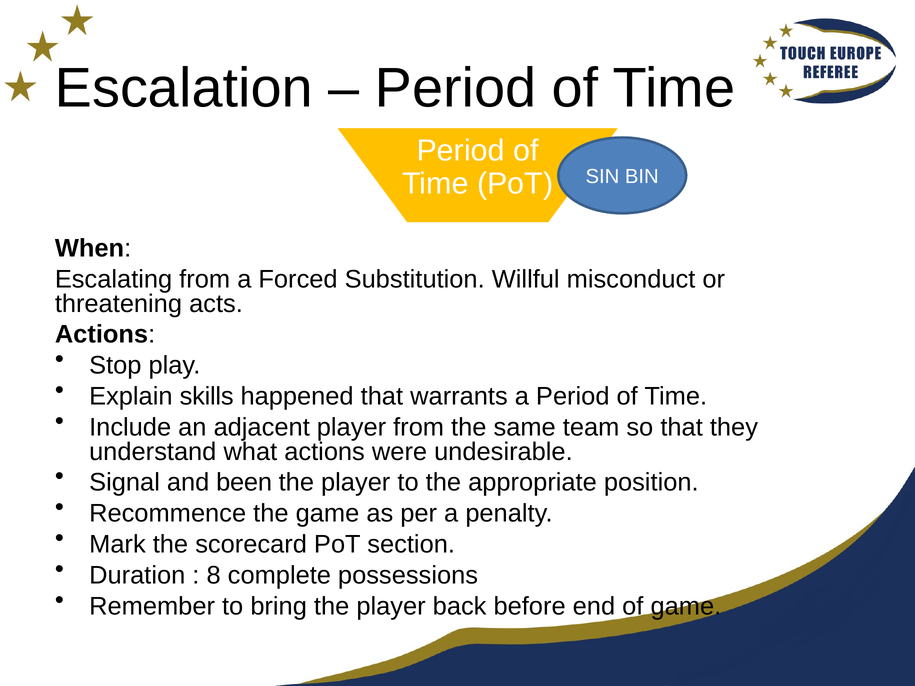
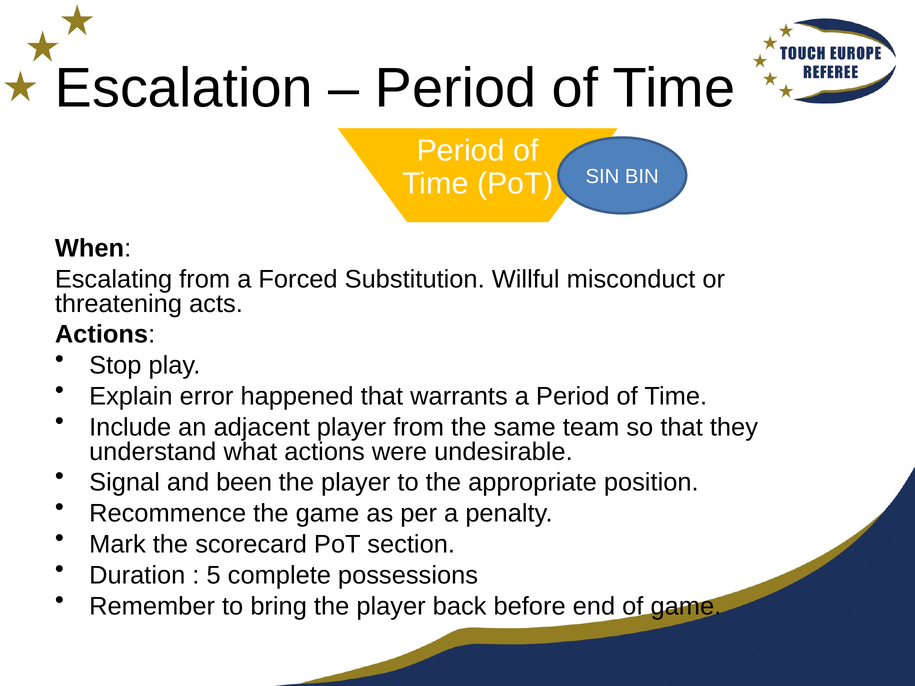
skills: skills -> error
8: 8 -> 5
